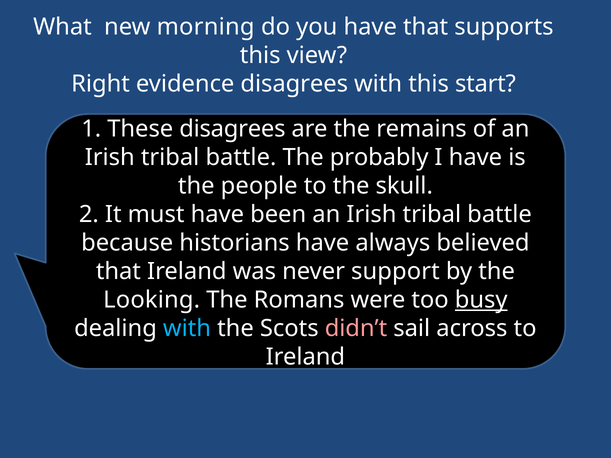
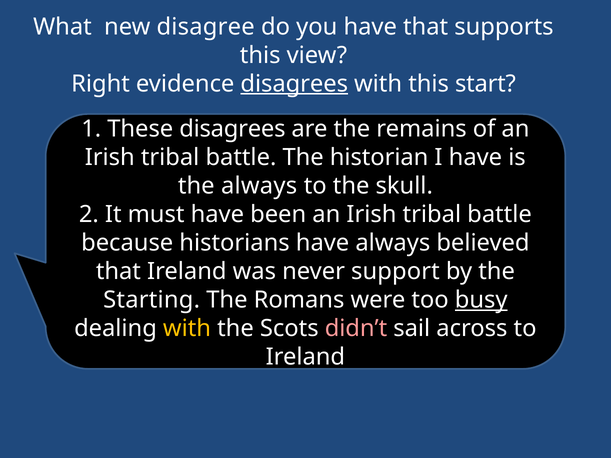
morning: morning -> disagree
disagrees at (294, 84) underline: none -> present
probably: probably -> historian
the people: people -> always
Looking: Looking -> Starting
with at (187, 329) colour: light blue -> yellow
